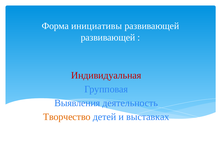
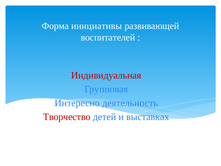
развивающей at (108, 37): развивающей -> воспитателей
Выявления: Выявления -> Интересно
Творчество colour: orange -> red
